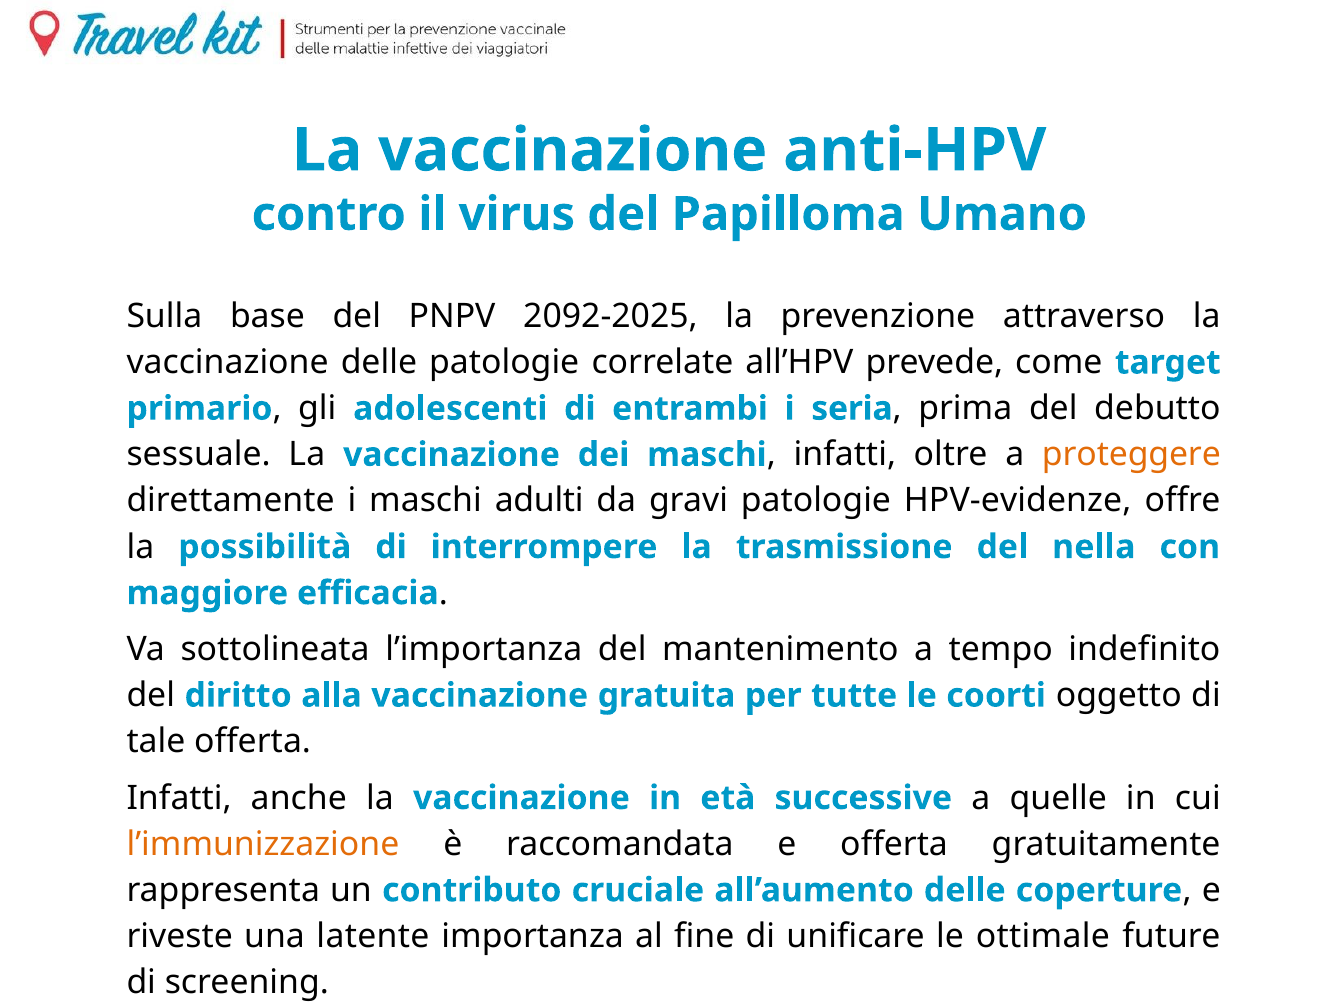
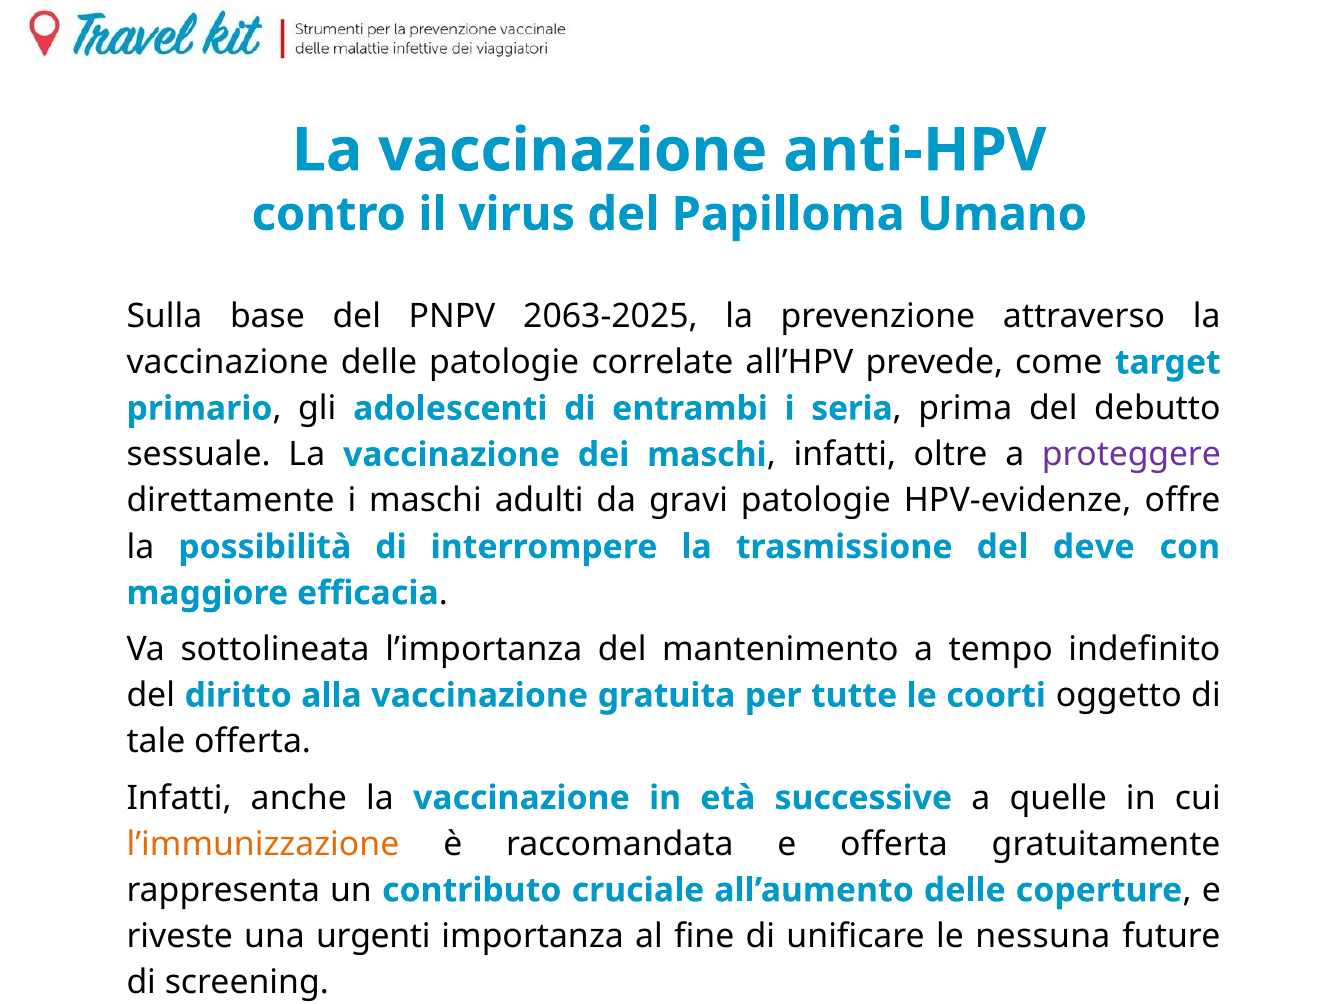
2092-2025: 2092-2025 -> 2063-2025
proteggere colour: orange -> purple
nella: nella -> deve
latente: latente -> urgenti
ottimale: ottimale -> nessuna
